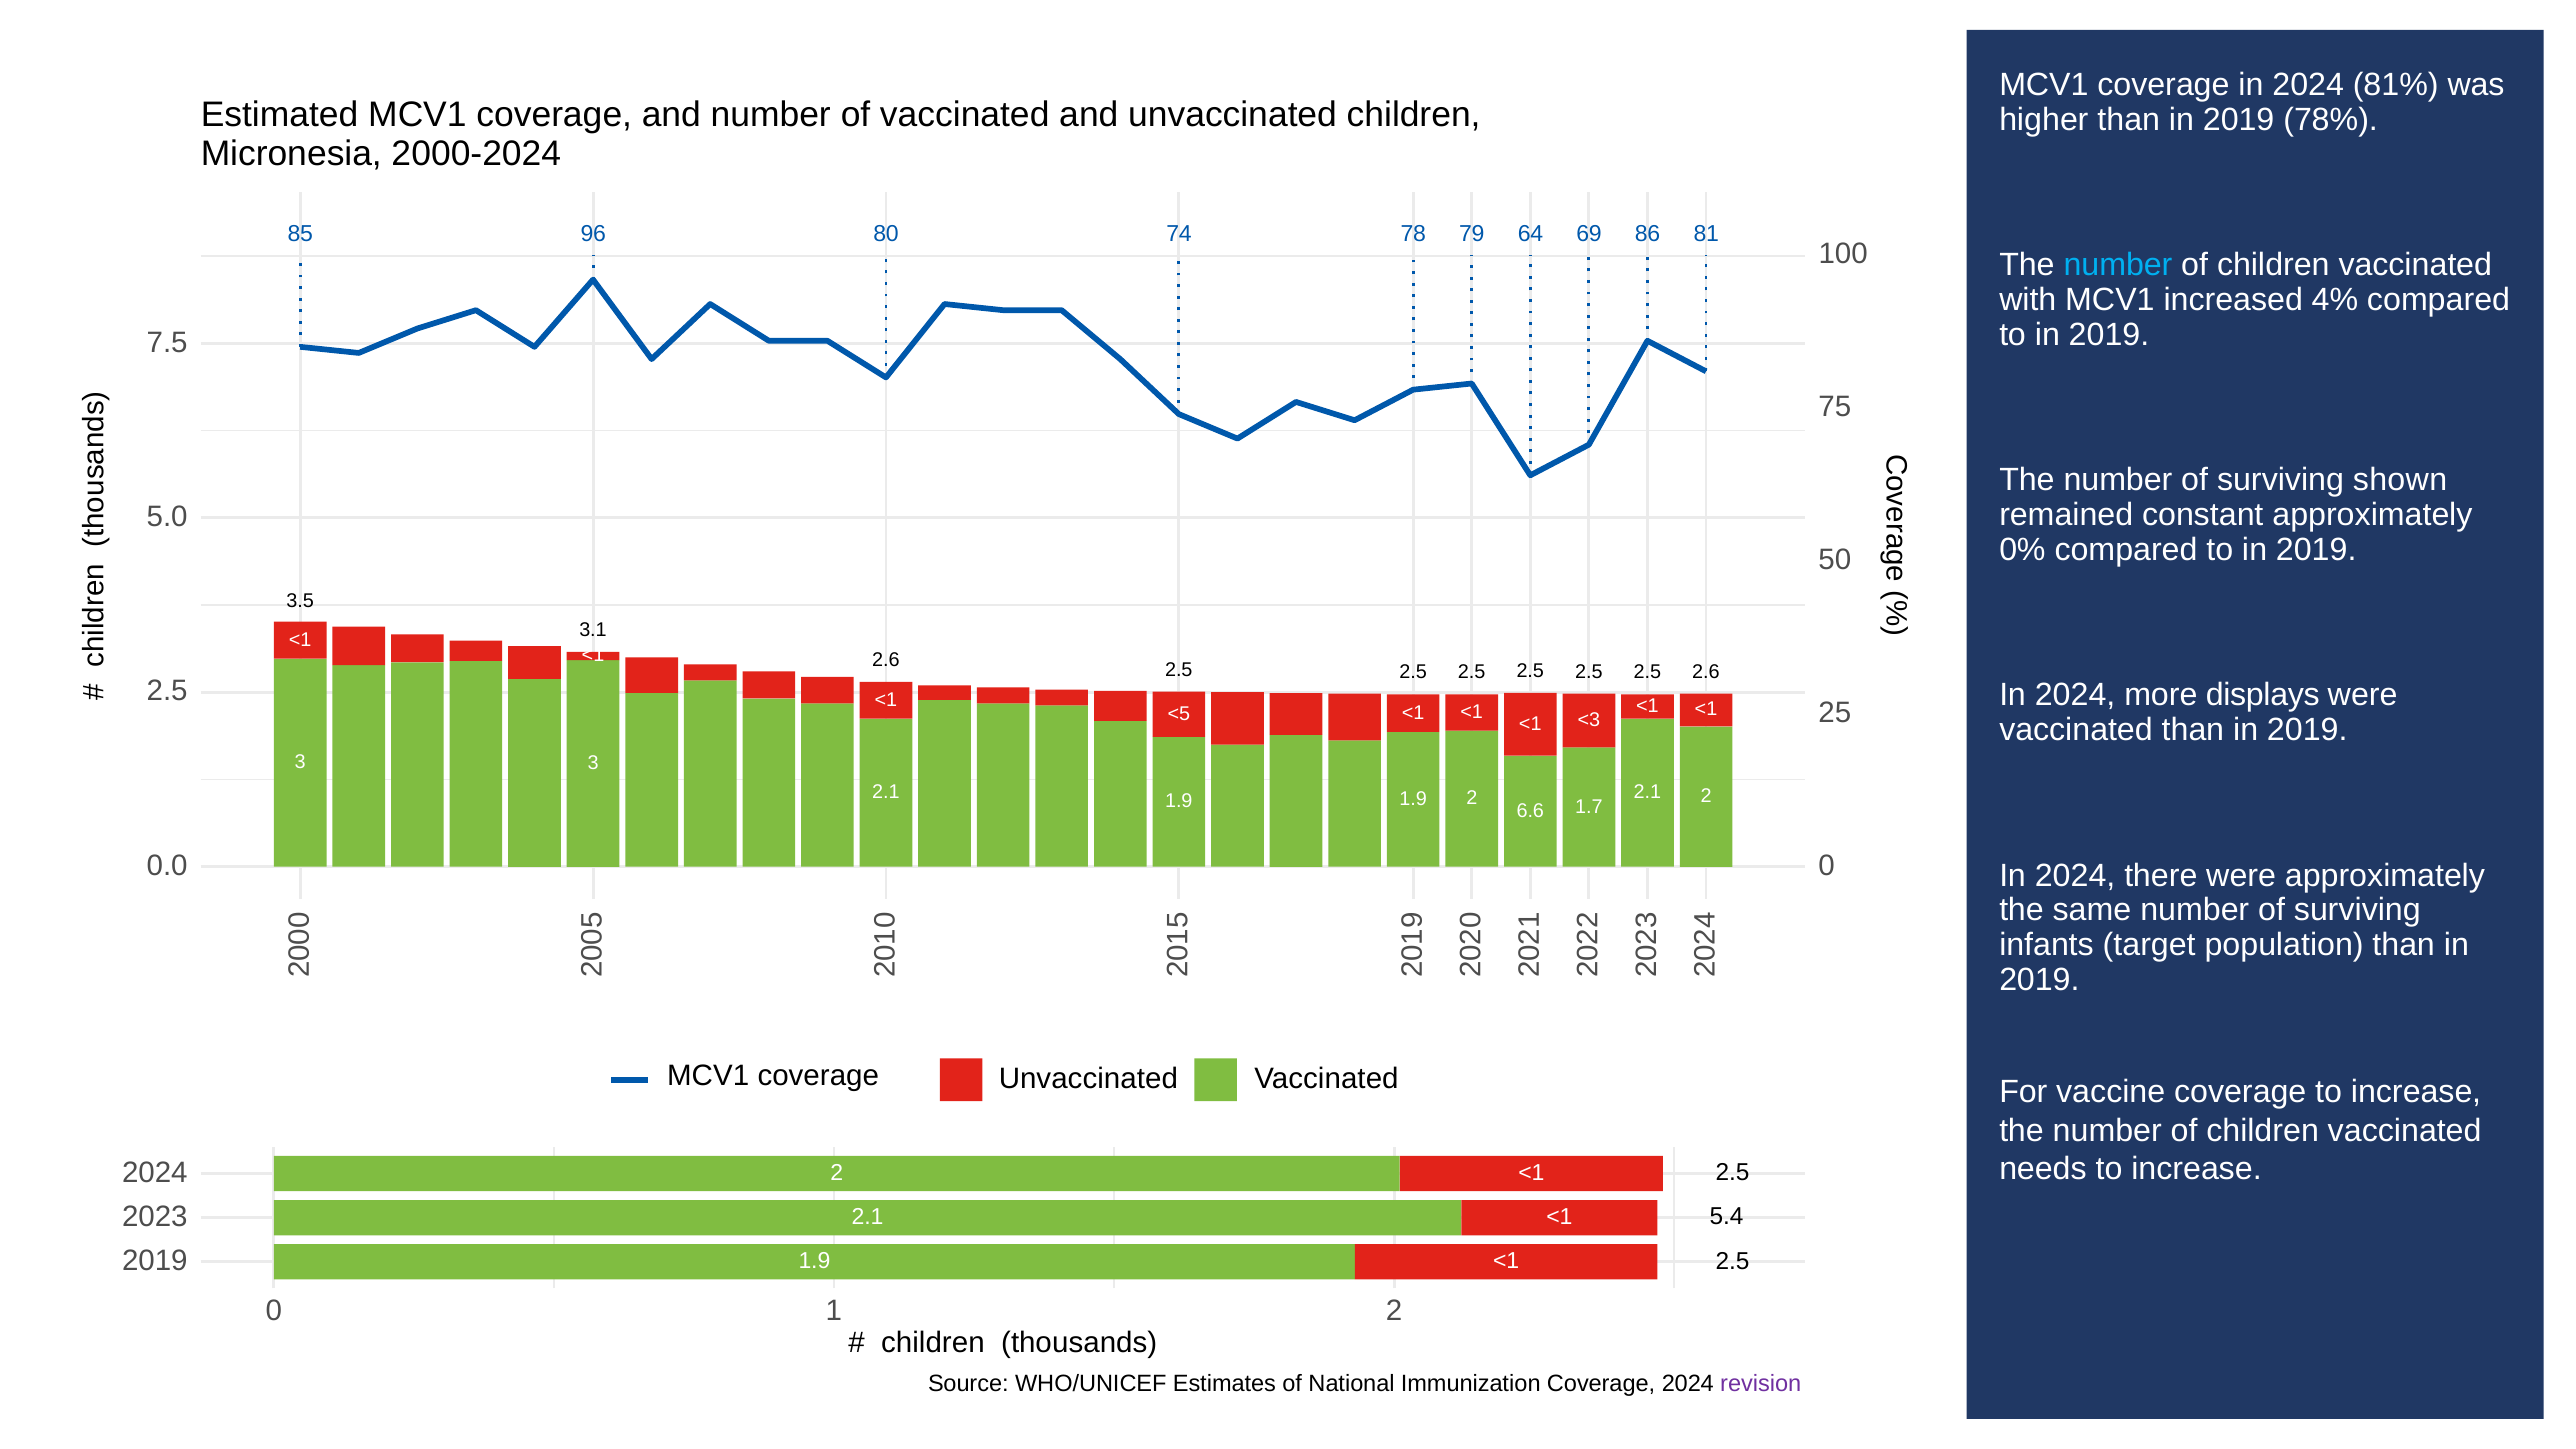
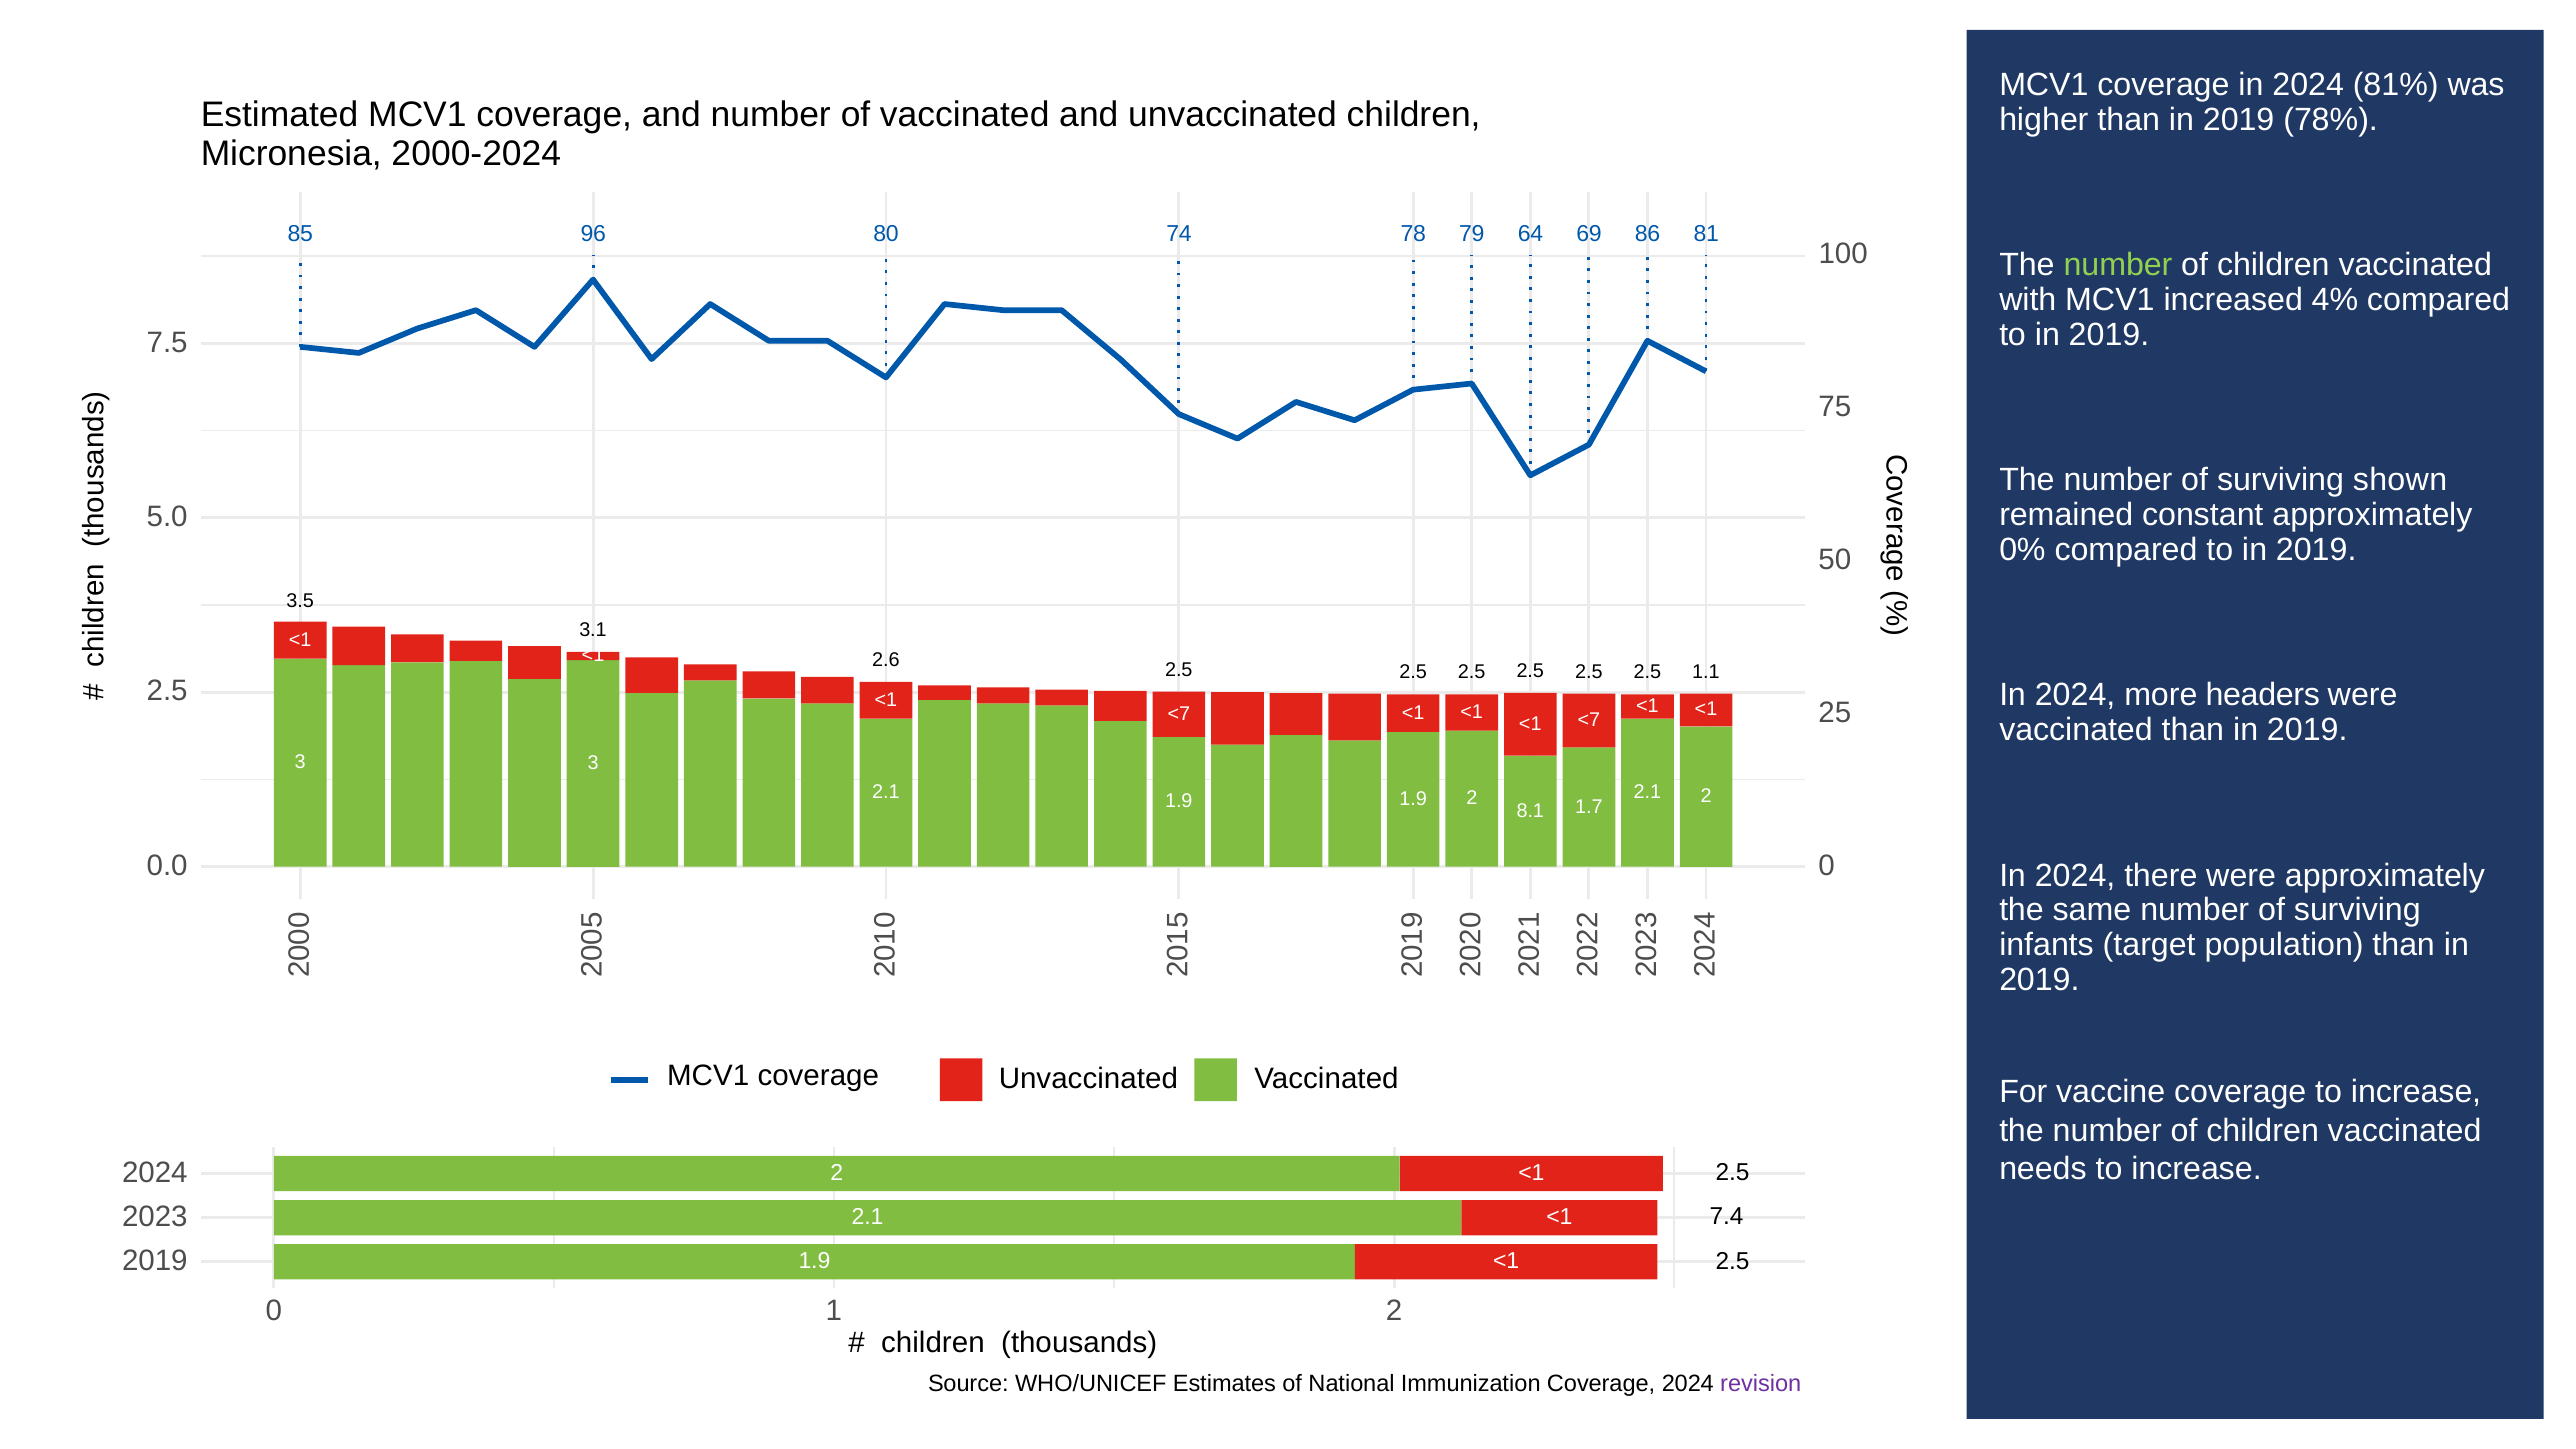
number at (2118, 265) colour: light blue -> light green
2.5 2.6: 2.6 -> 1.1
displays: displays -> headers
<5 at (1179, 714): <5 -> <7
<3 at (1589, 720): <3 -> <7
6.6: 6.6 -> 8.1
5.4: 5.4 -> 7.4
